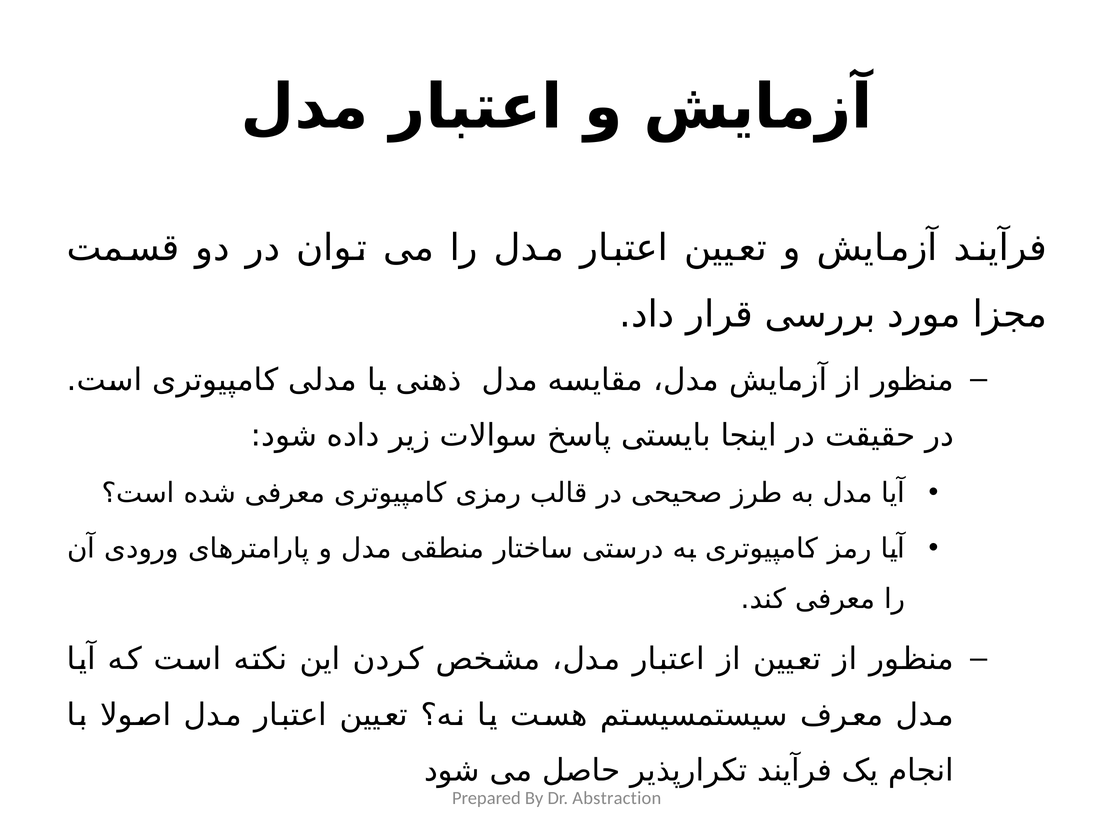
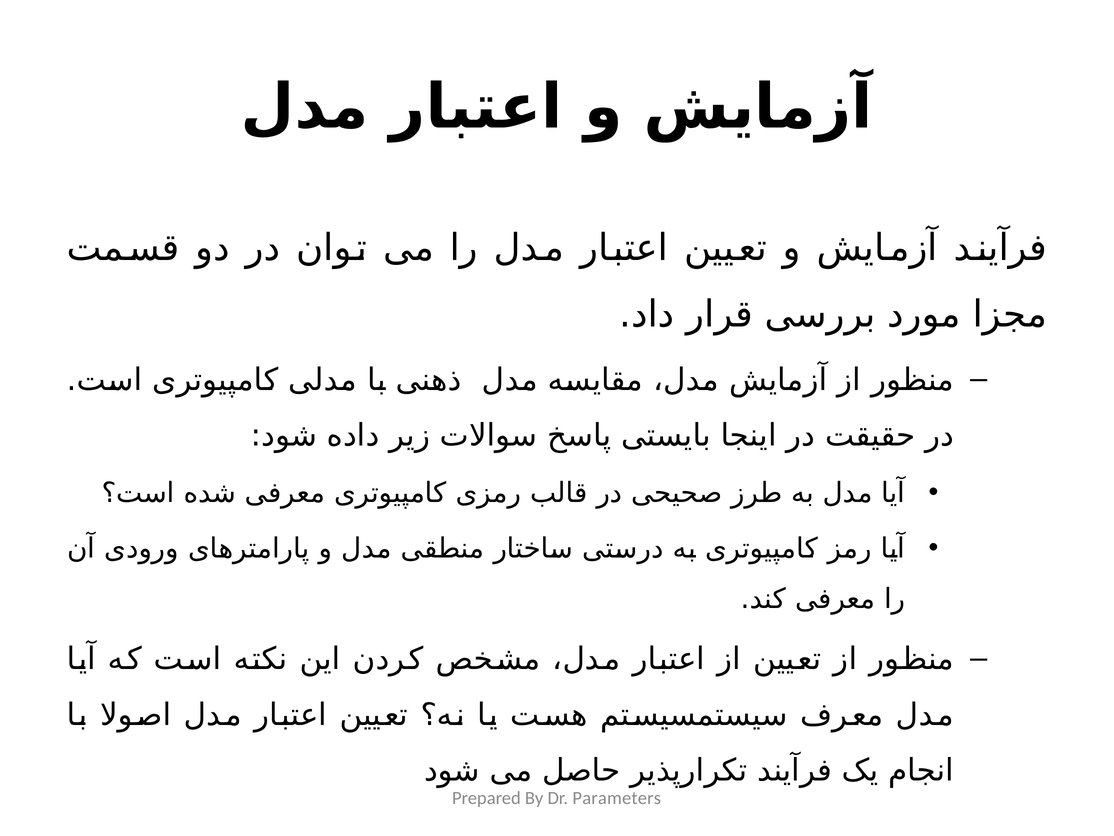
Abstraction: Abstraction -> Parameters
